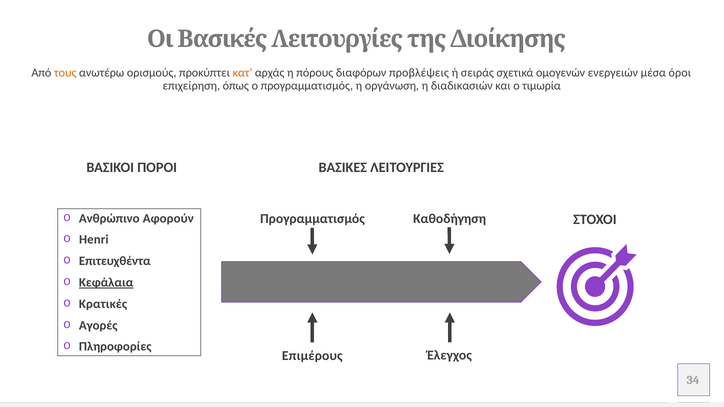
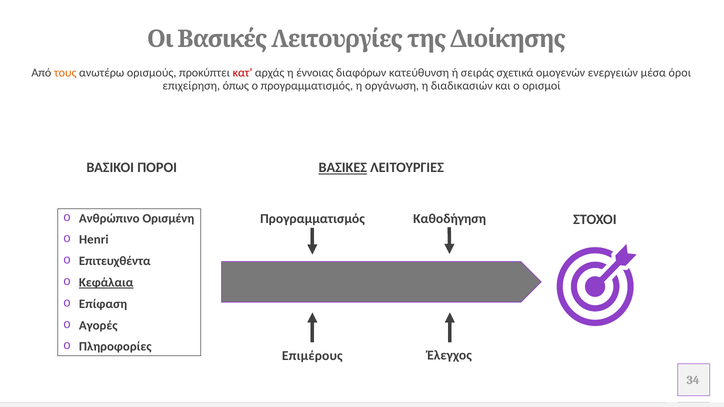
κατ colour: orange -> red
πόρους: πόρους -> έννοιας
προβλέψεις: προβλέψεις -> κατεύθυνση
τιμωρία: τιμωρία -> ορισμοί
ΒΑΣΙΚΕΣ underline: none -> present
Αφορούν: Αφορούν -> Ορισμένη
Κρατικές: Κρατικές -> Επίφαση
